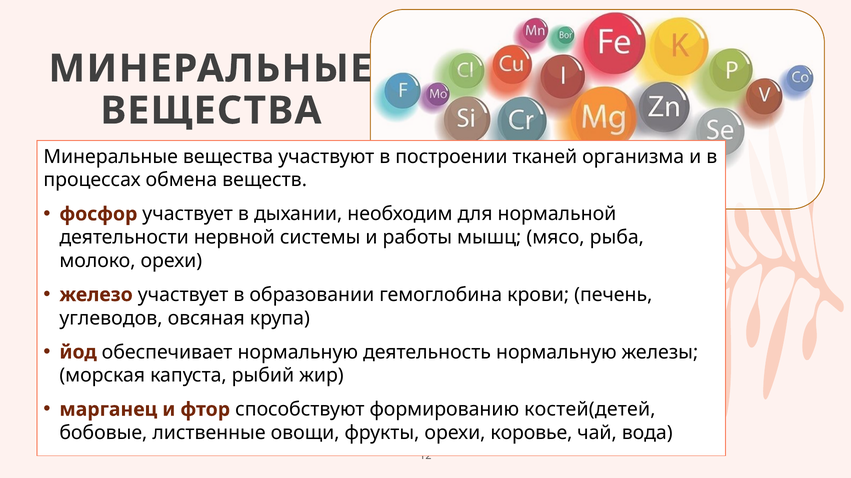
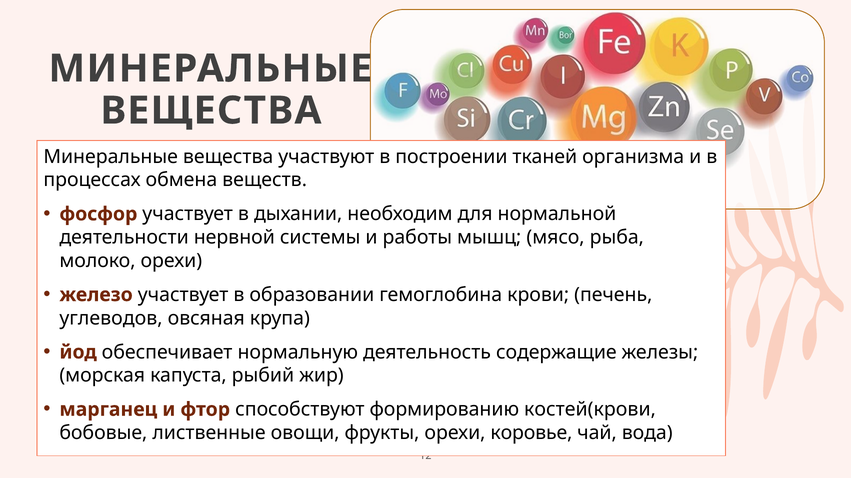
деятельность нормальную: нормальную -> содержащие
костей(детей: костей(детей -> костей(крови
